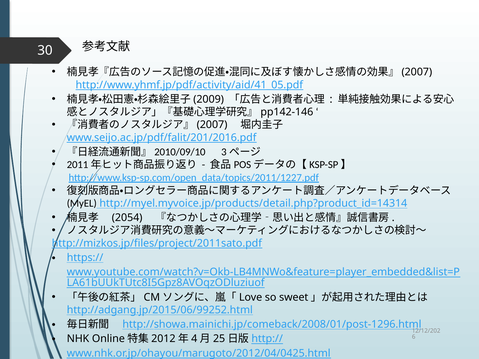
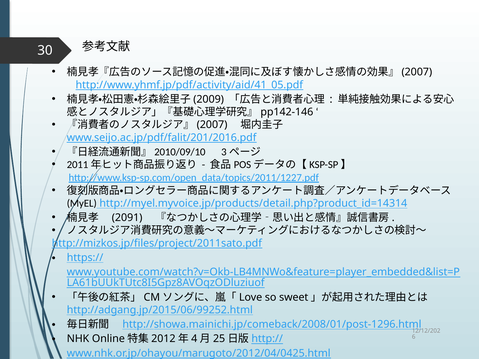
2054: 2054 -> 2091
